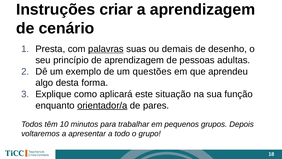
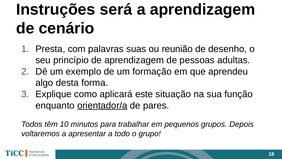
criar: criar -> será
palavras underline: present -> none
demais: demais -> reunião
questões: questões -> formação
